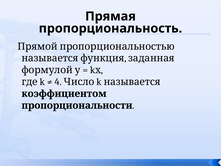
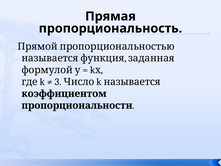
4: 4 -> 3
